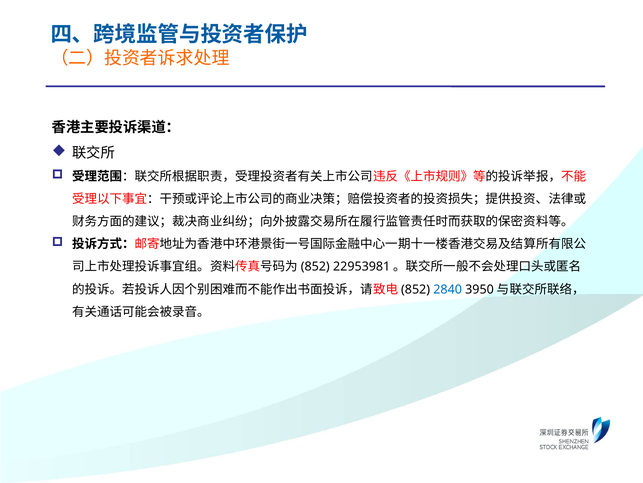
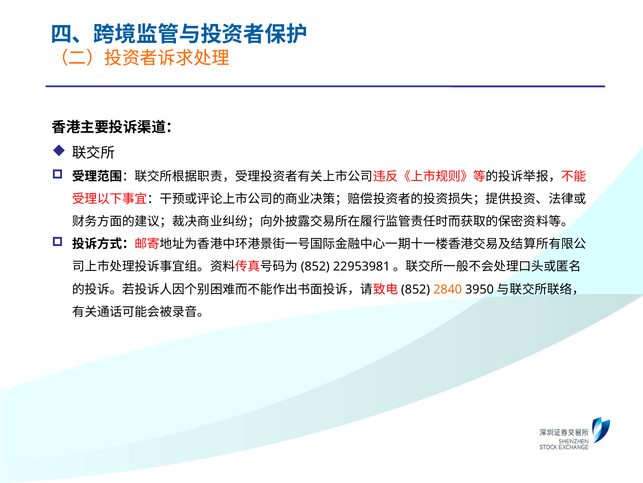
2840 colour: blue -> orange
